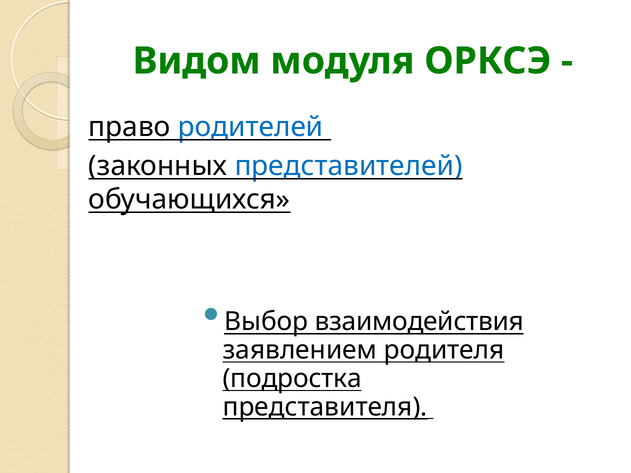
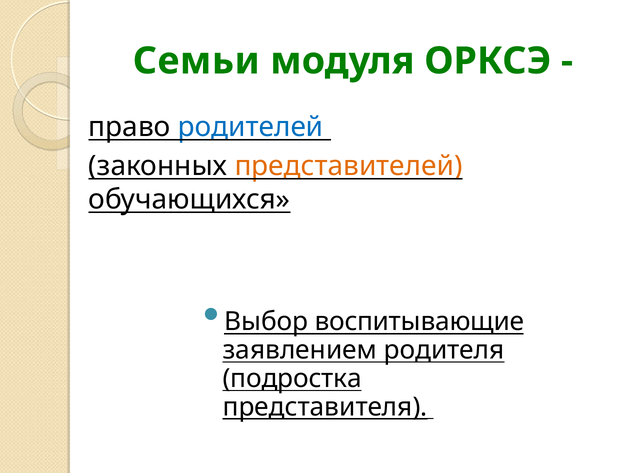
Видом: Видом -> Семьи
представителей colour: blue -> orange
взаимодействия: взаимодействия -> воспитывающие
